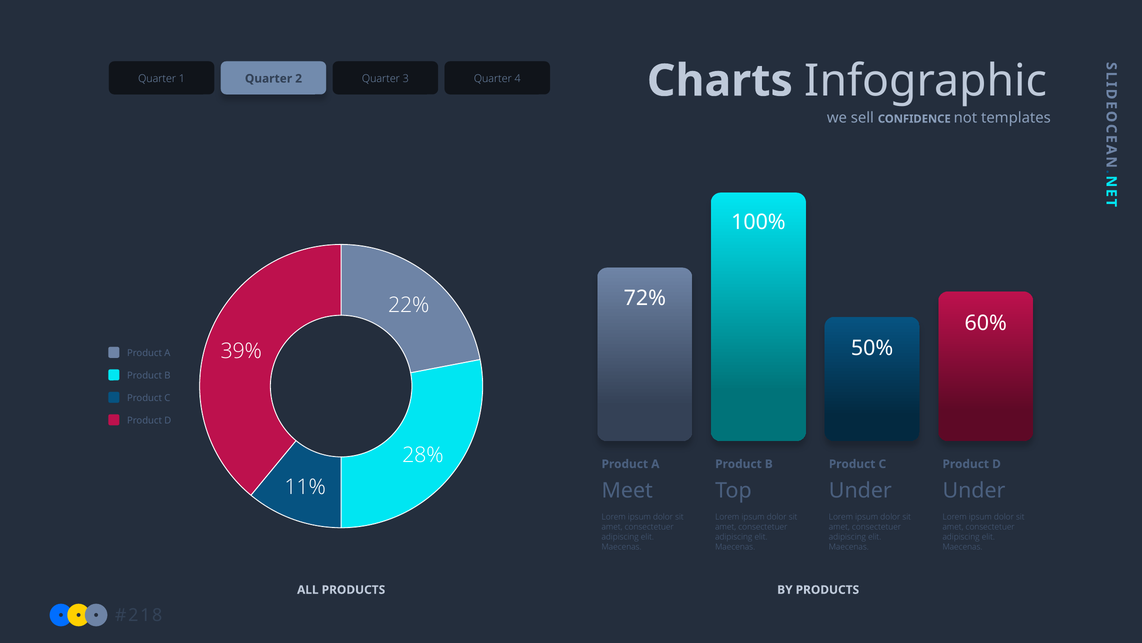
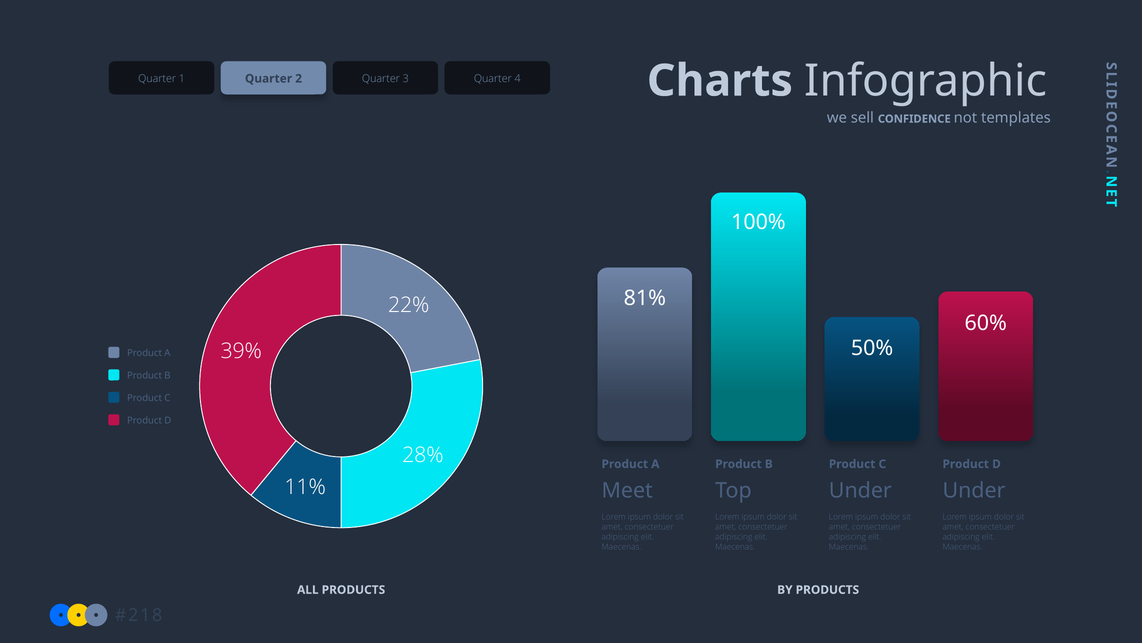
72%: 72% -> 81%
